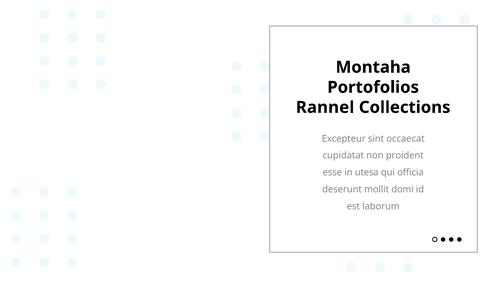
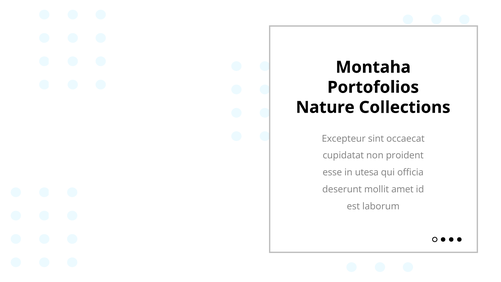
Rannel: Rannel -> Nature
domi: domi -> amet
